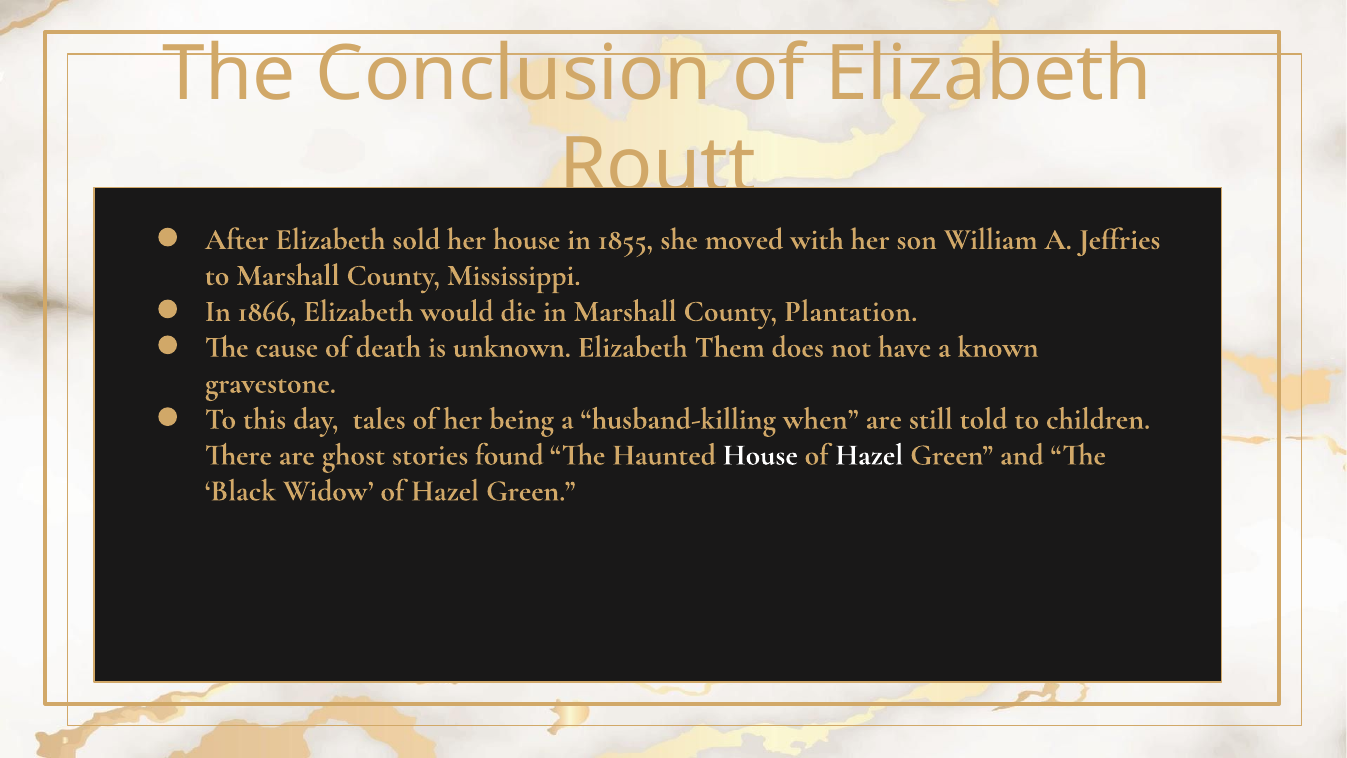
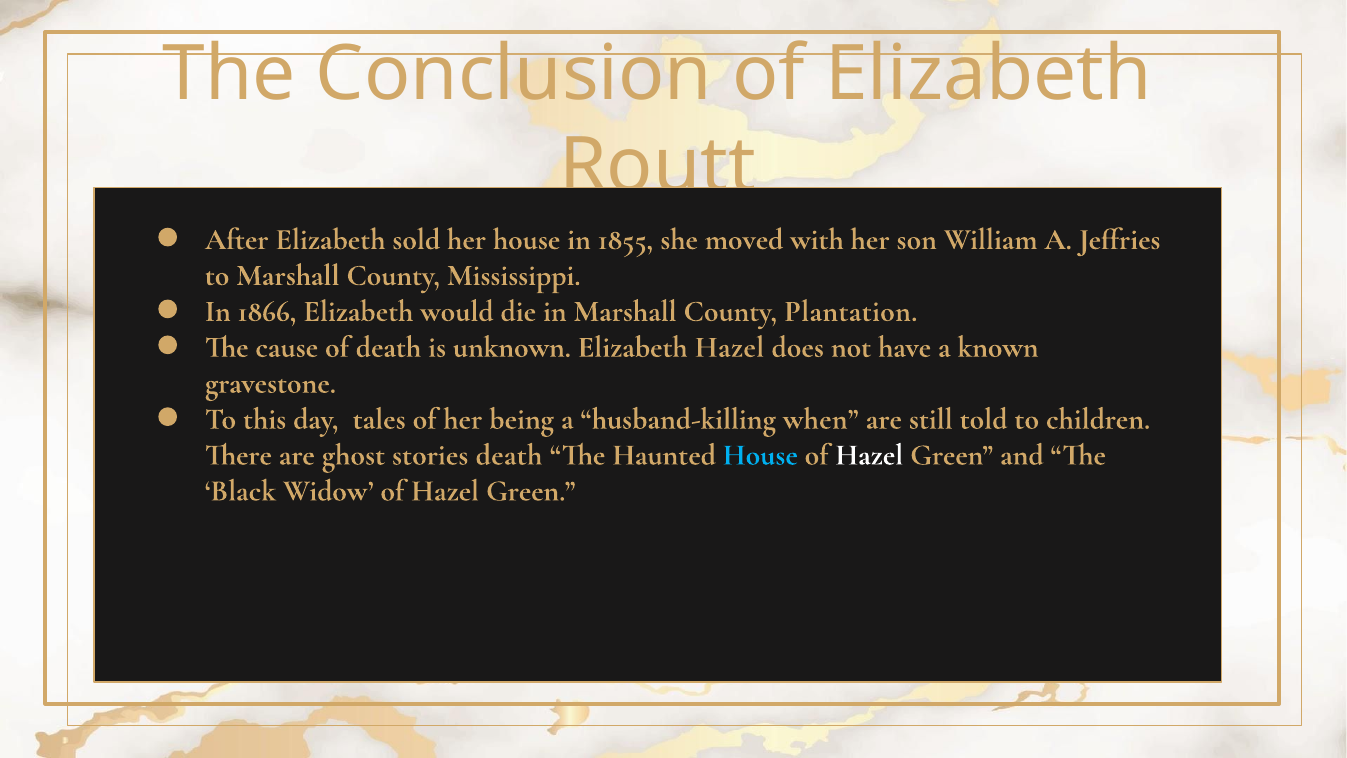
Elizabeth Them: Them -> Hazel
stories found: found -> death
House at (760, 454) colour: white -> light blue
